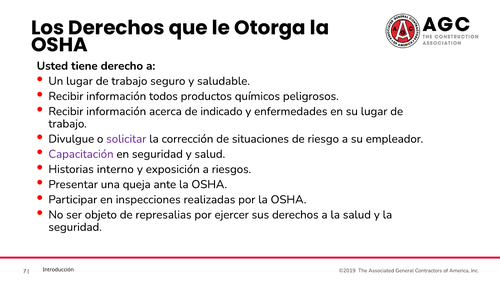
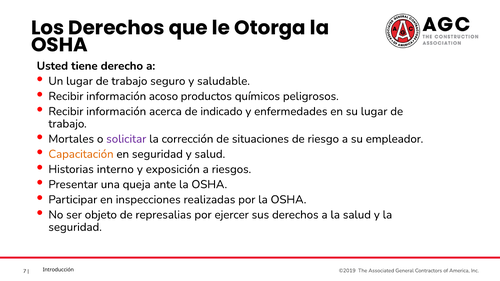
todos: todos -> acoso
Divulgue: Divulgue -> Mortales
Capacitación colour: purple -> orange
